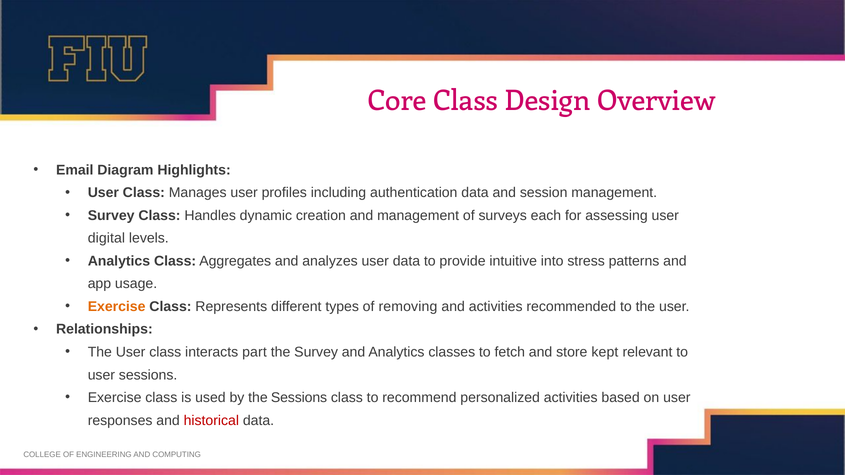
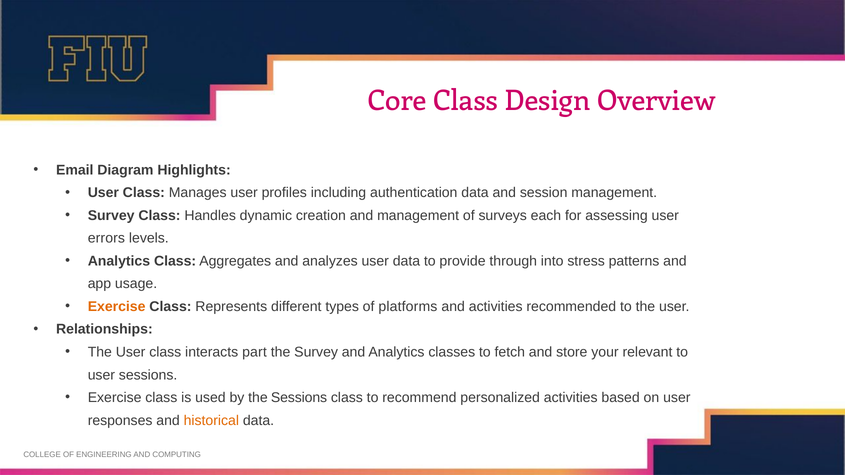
digital: digital -> errors
intuitive: intuitive -> through
removing: removing -> platforms
kept: kept -> your
historical colour: red -> orange
